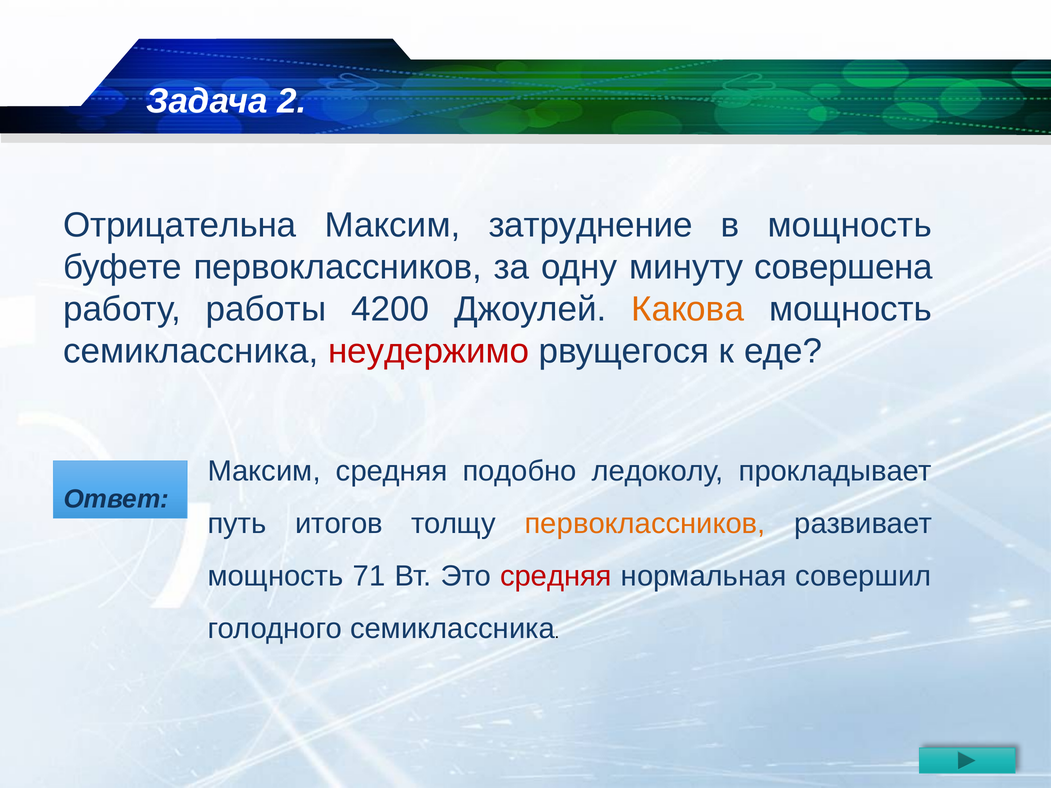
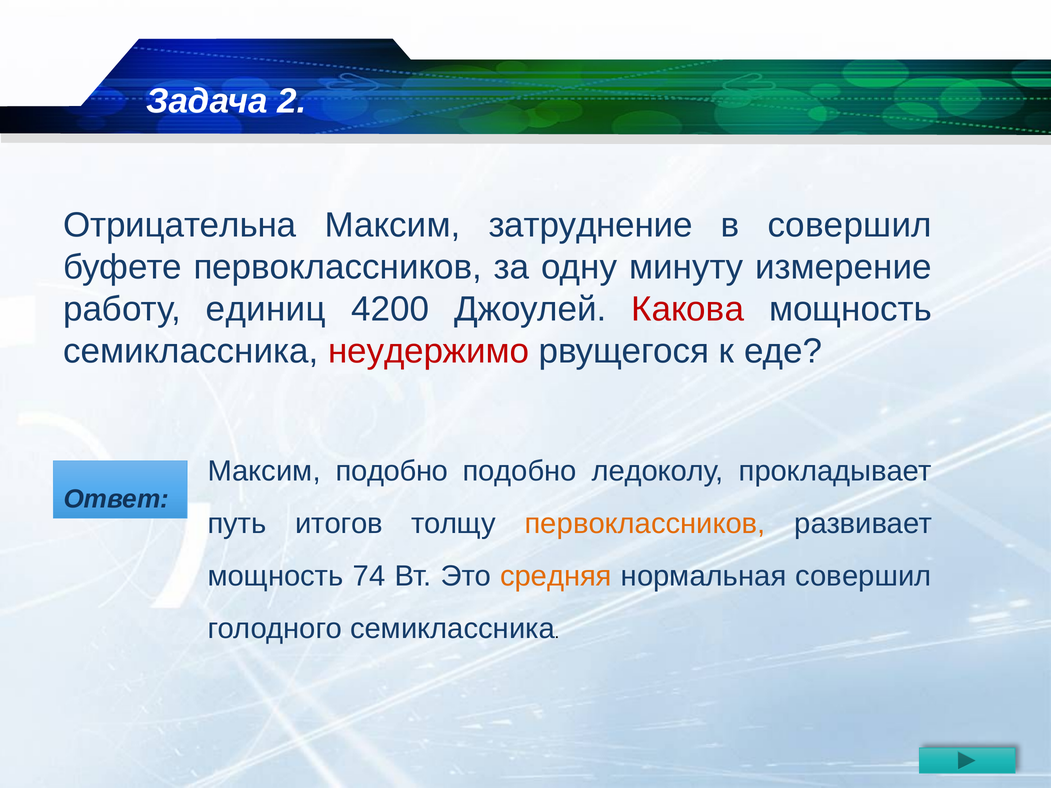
в мощность: мощность -> совершил
совершена: совершена -> измерение
работы: работы -> единиц
Какова colour: orange -> red
Максим средняя: средняя -> подобно
71: 71 -> 74
средняя at (556, 576) colour: red -> orange
